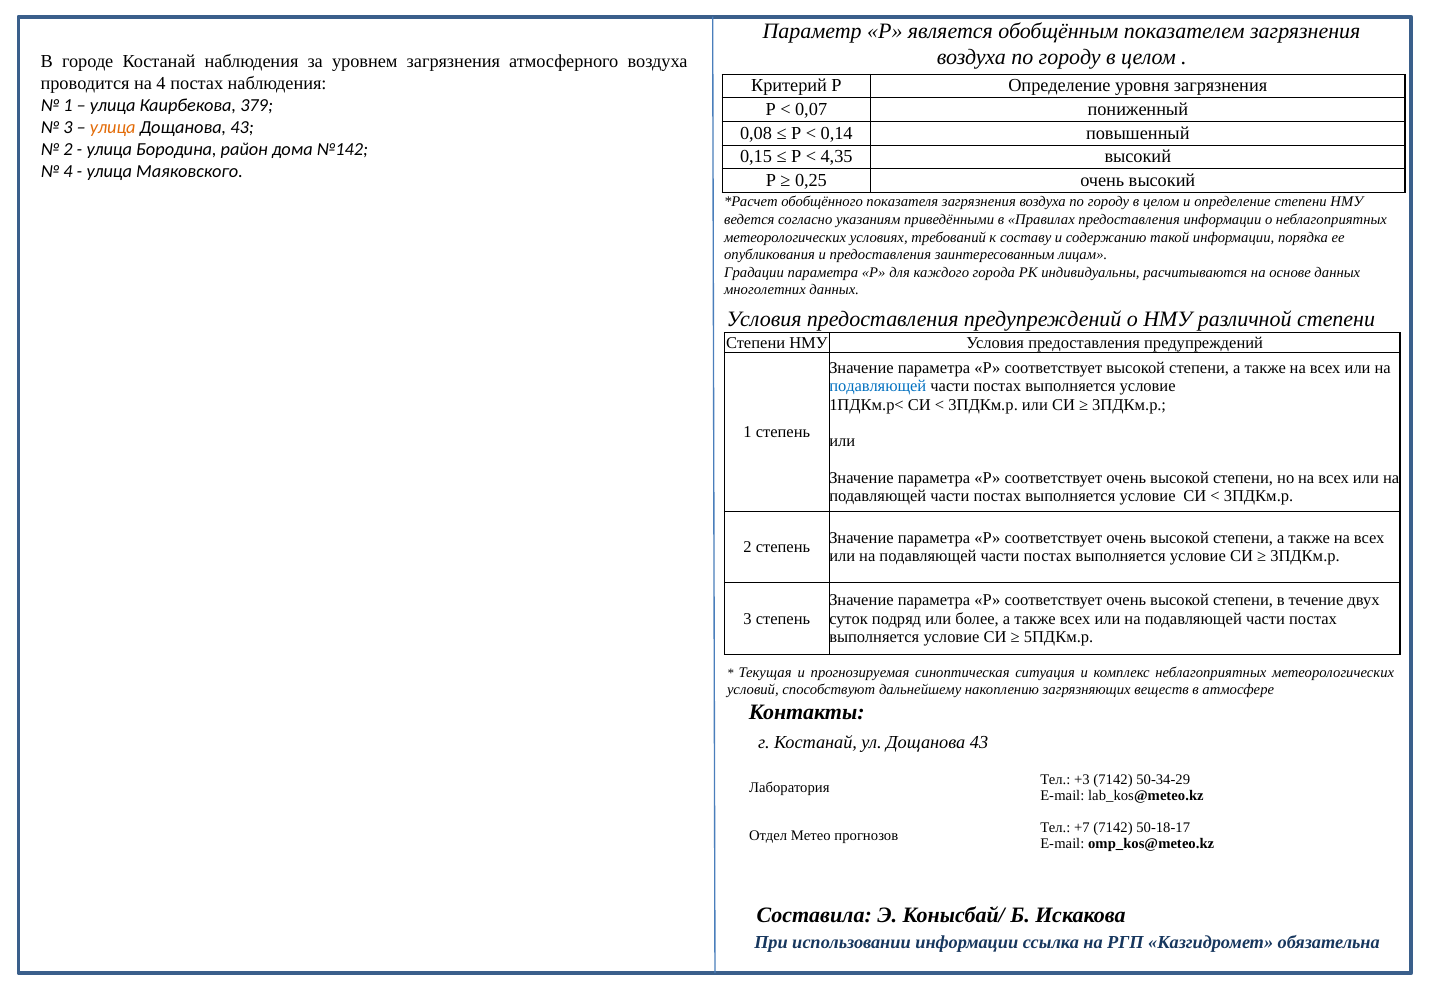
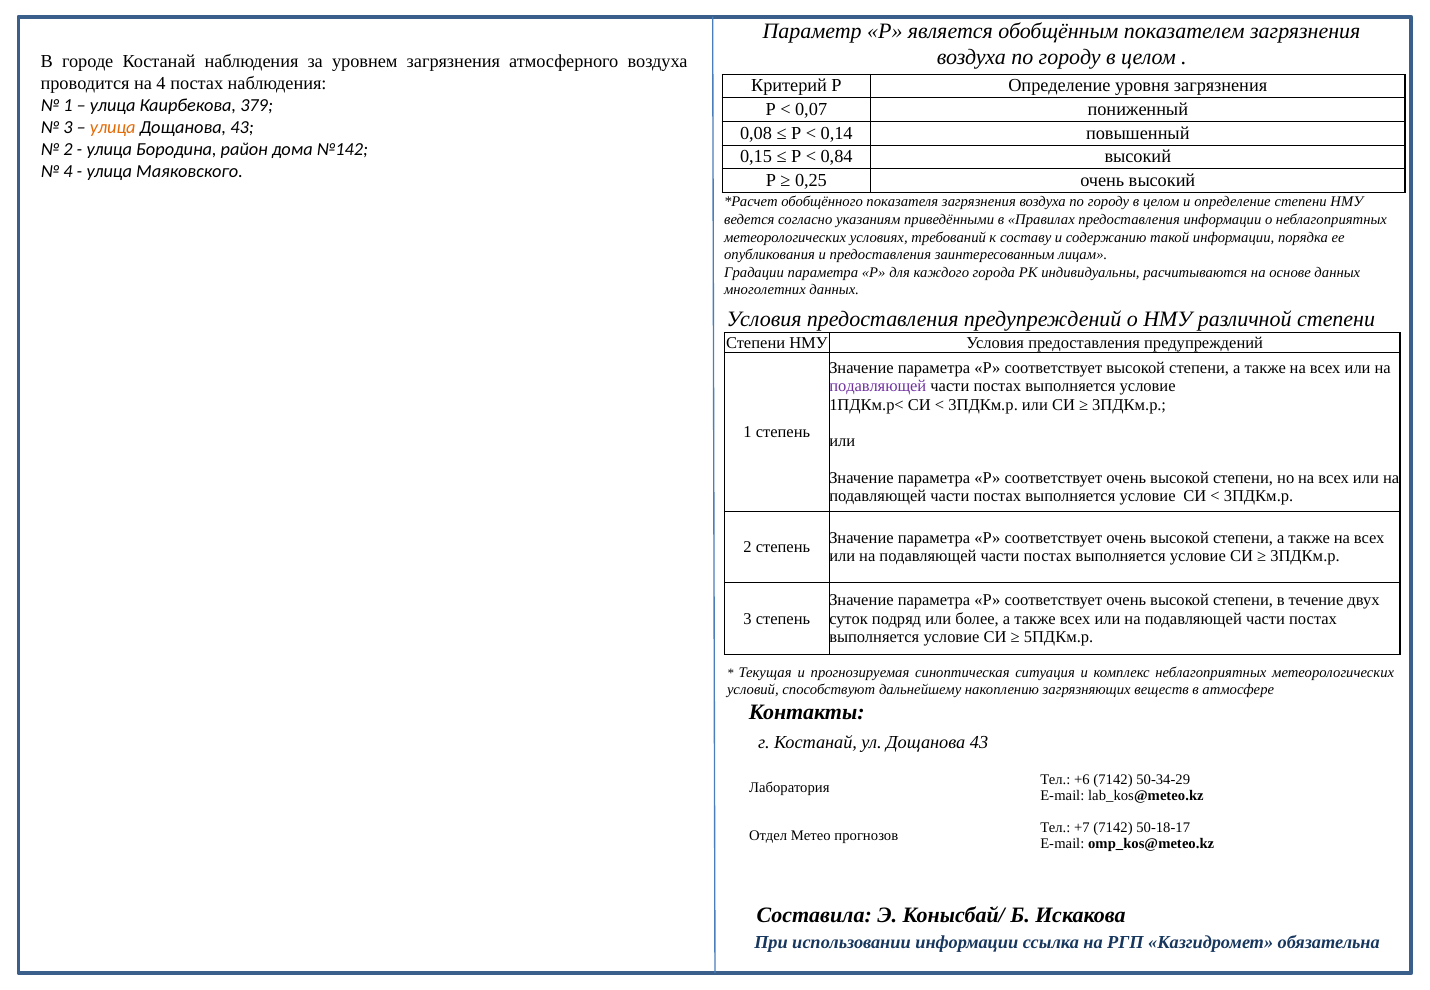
4,35: 4,35 -> 0,84
подавляющей at (878, 386) colour: blue -> purple
+3: +3 -> +6
